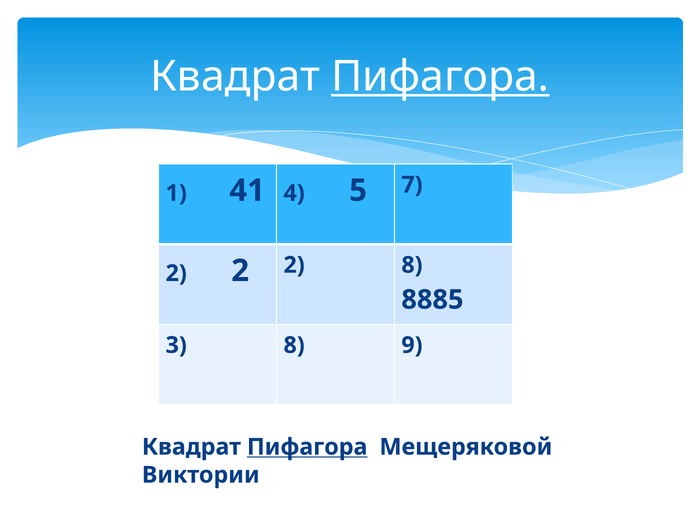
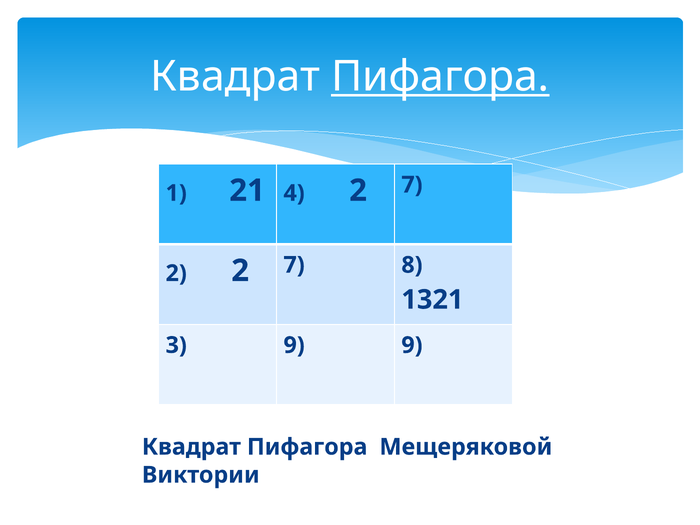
41: 41 -> 21
4 5: 5 -> 2
2 2 2: 2 -> 7
8885: 8885 -> 1321
3 8: 8 -> 9
Пифагора at (307, 447) underline: present -> none
